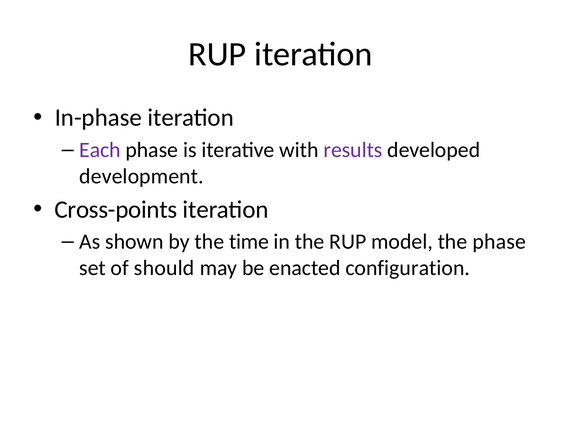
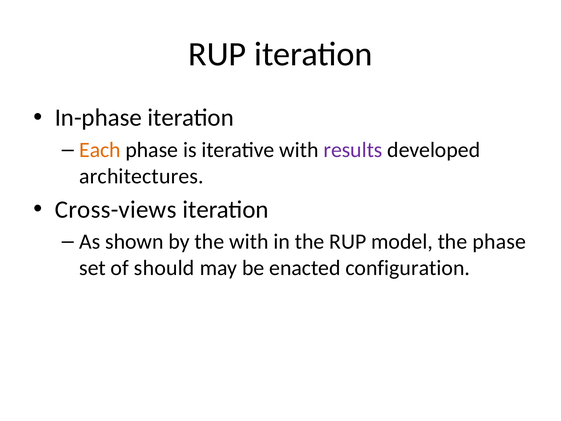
Each colour: purple -> orange
development: development -> architectures
Cross-points: Cross-points -> Cross-views
the time: time -> with
